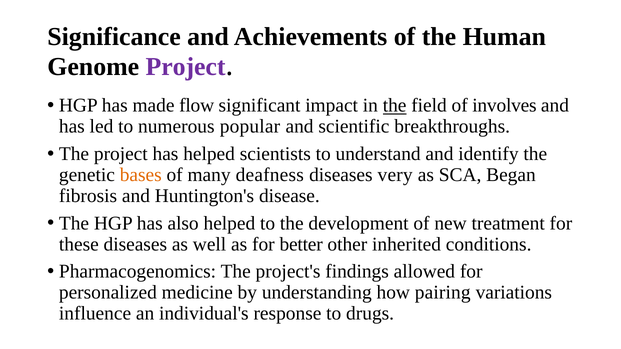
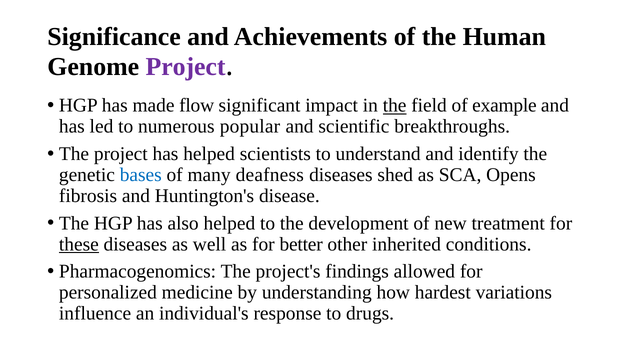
involves: involves -> example
bases colour: orange -> blue
very: very -> shed
Began: Began -> Opens
these underline: none -> present
pairing: pairing -> hardest
